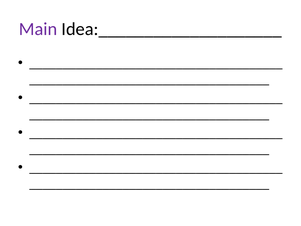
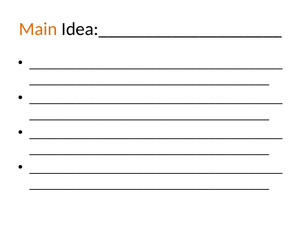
Main colour: purple -> orange
